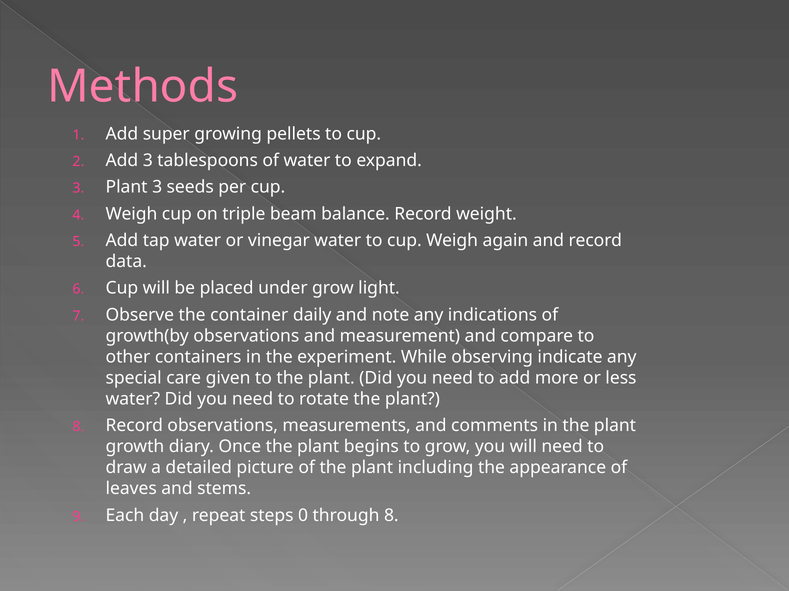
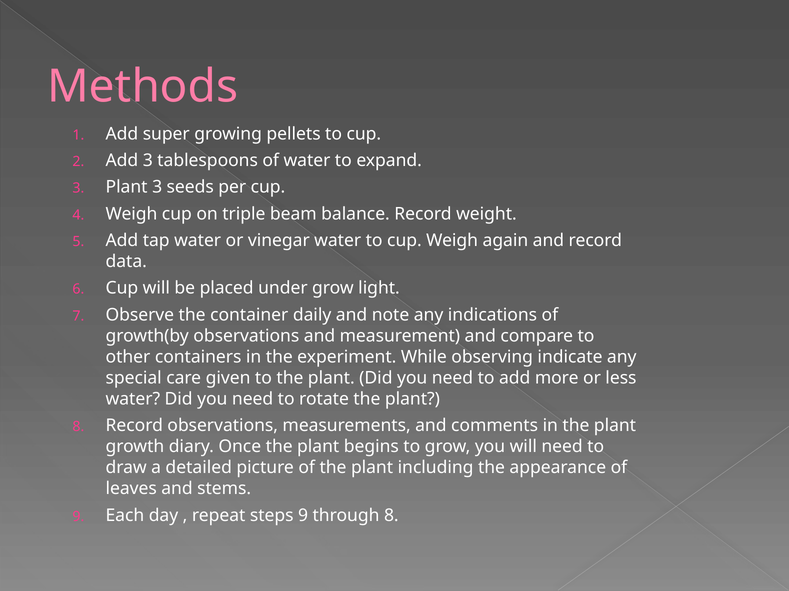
steps 0: 0 -> 9
